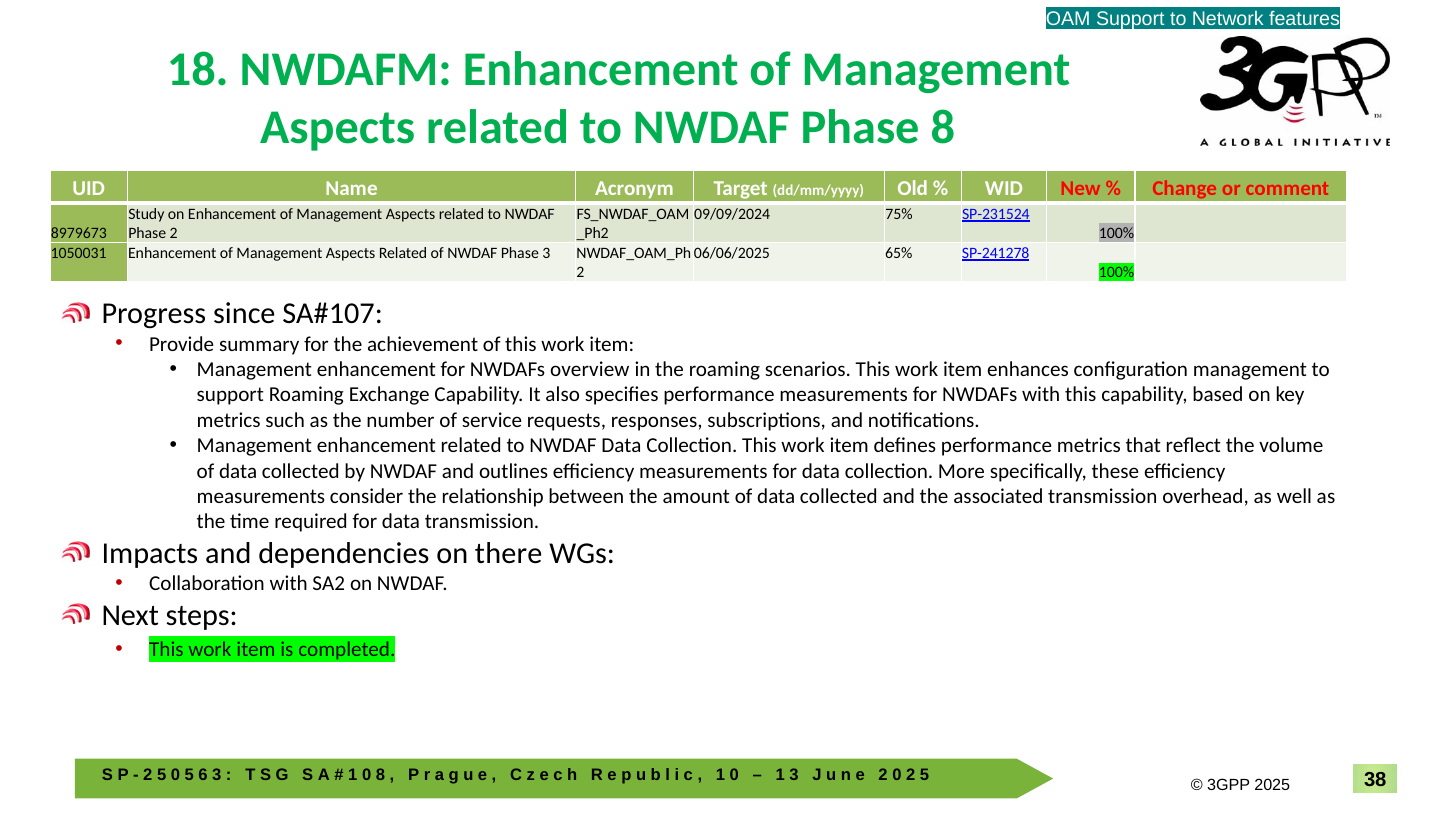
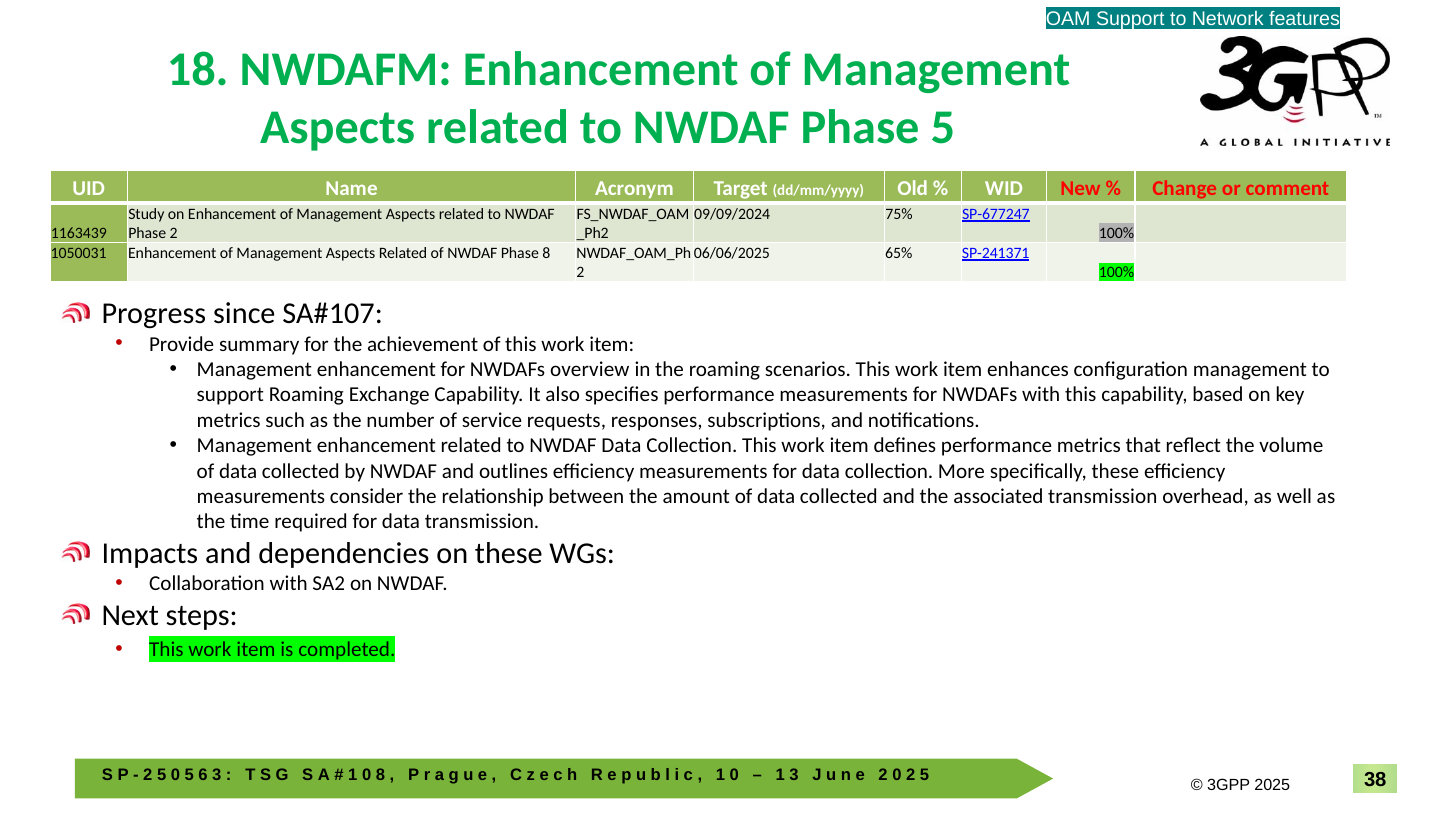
Phase 8: 8 -> 5
SP-231524: SP-231524 -> SP-677247
8979673: 8979673 -> 1163439
Phase 3: 3 -> 8
SP-241278: SP-241278 -> SP-241371
on there: there -> these
